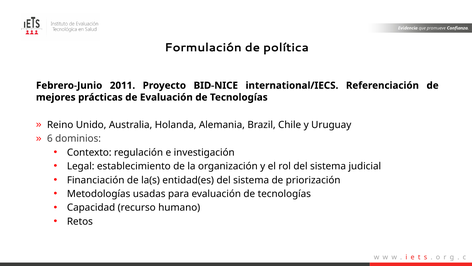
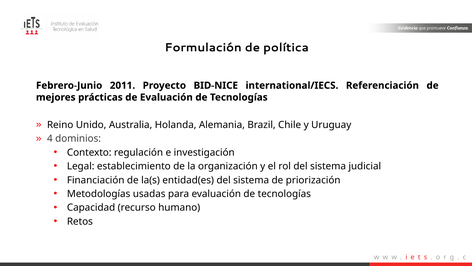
6: 6 -> 4
